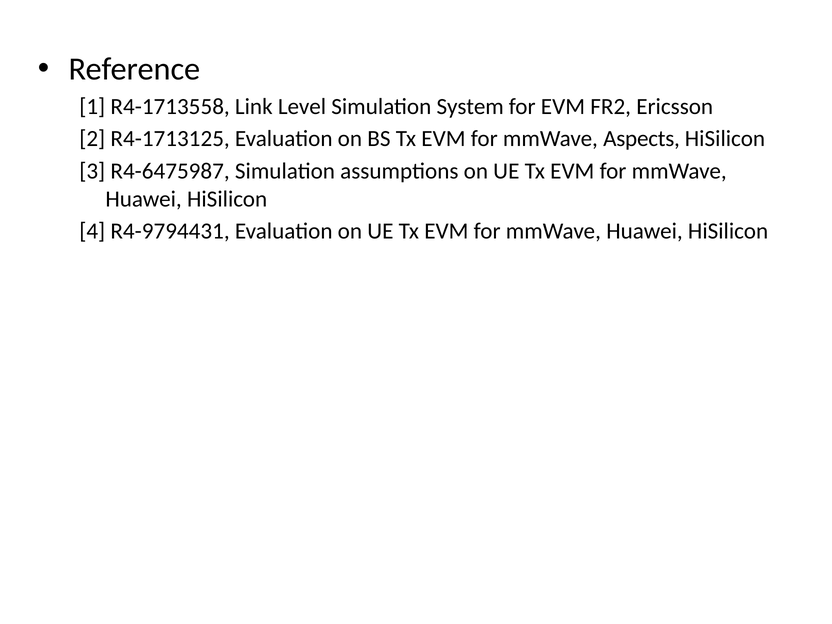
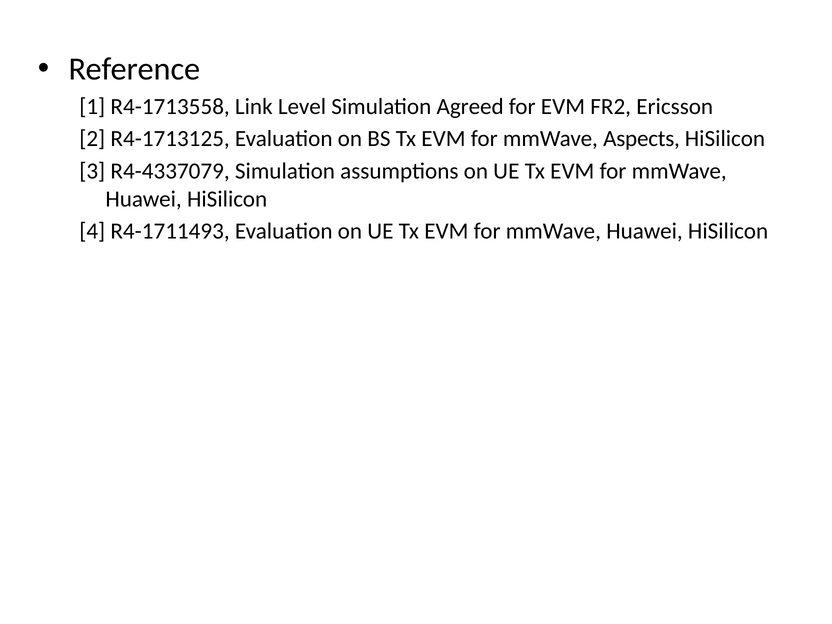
System: System -> Agreed
R4-6475987: R4-6475987 -> R4-4337079
R4-9794431: R4-9794431 -> R4-1711493
